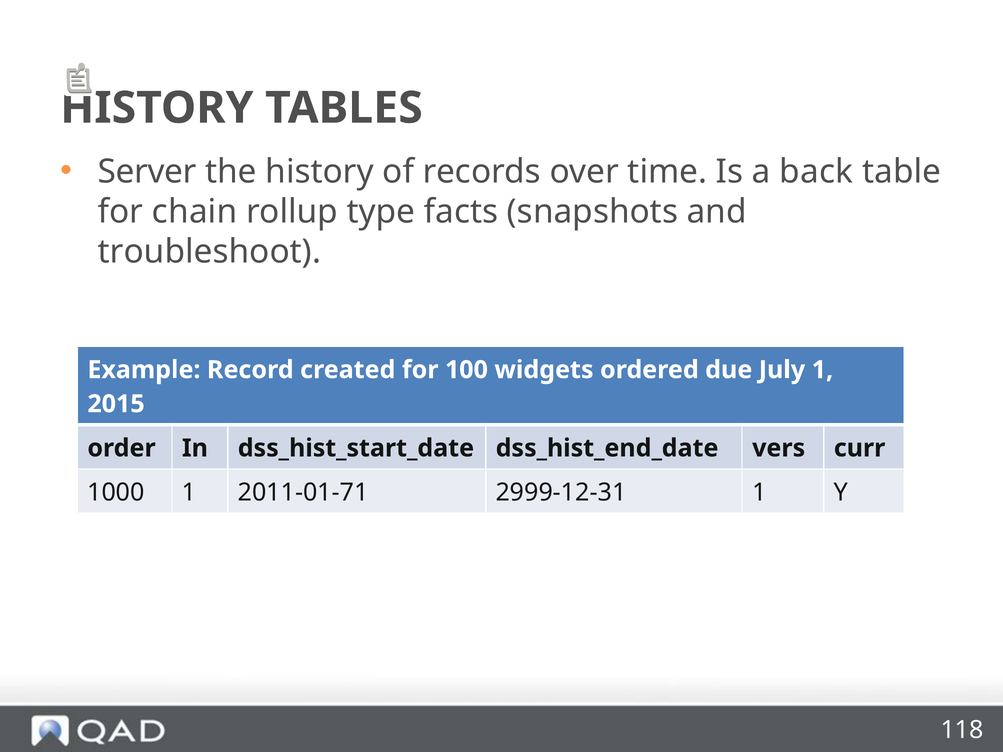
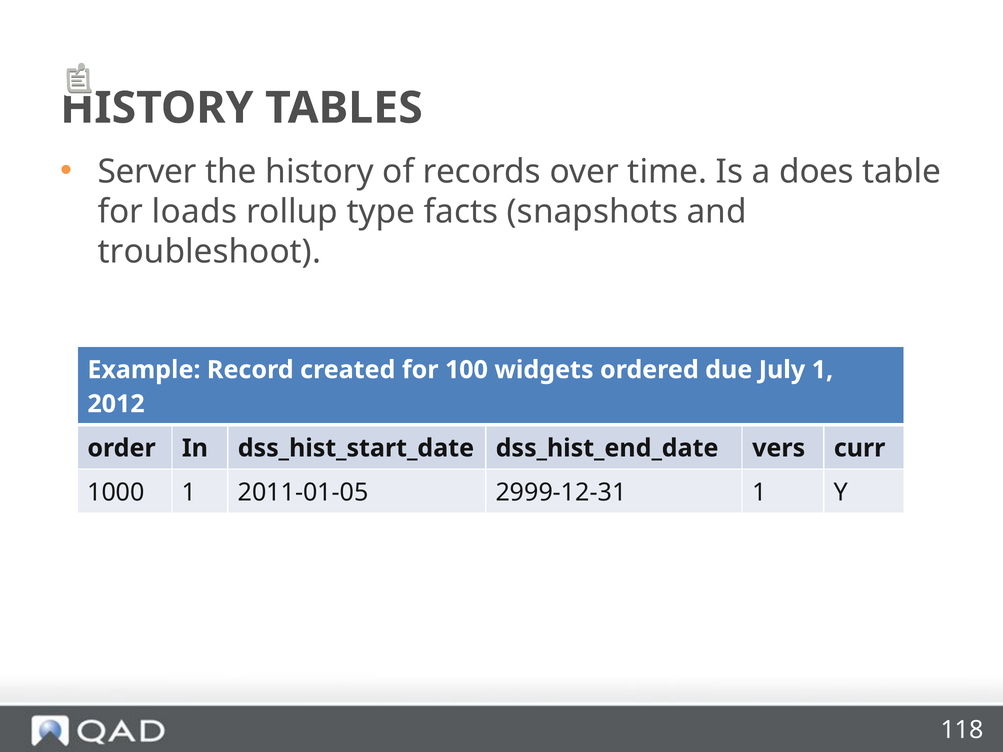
back: back -> does
chain: chain -> loads
2015: 2015 -> 2012
2011-01-71: 2011-01-71 -> 2011-01-05
